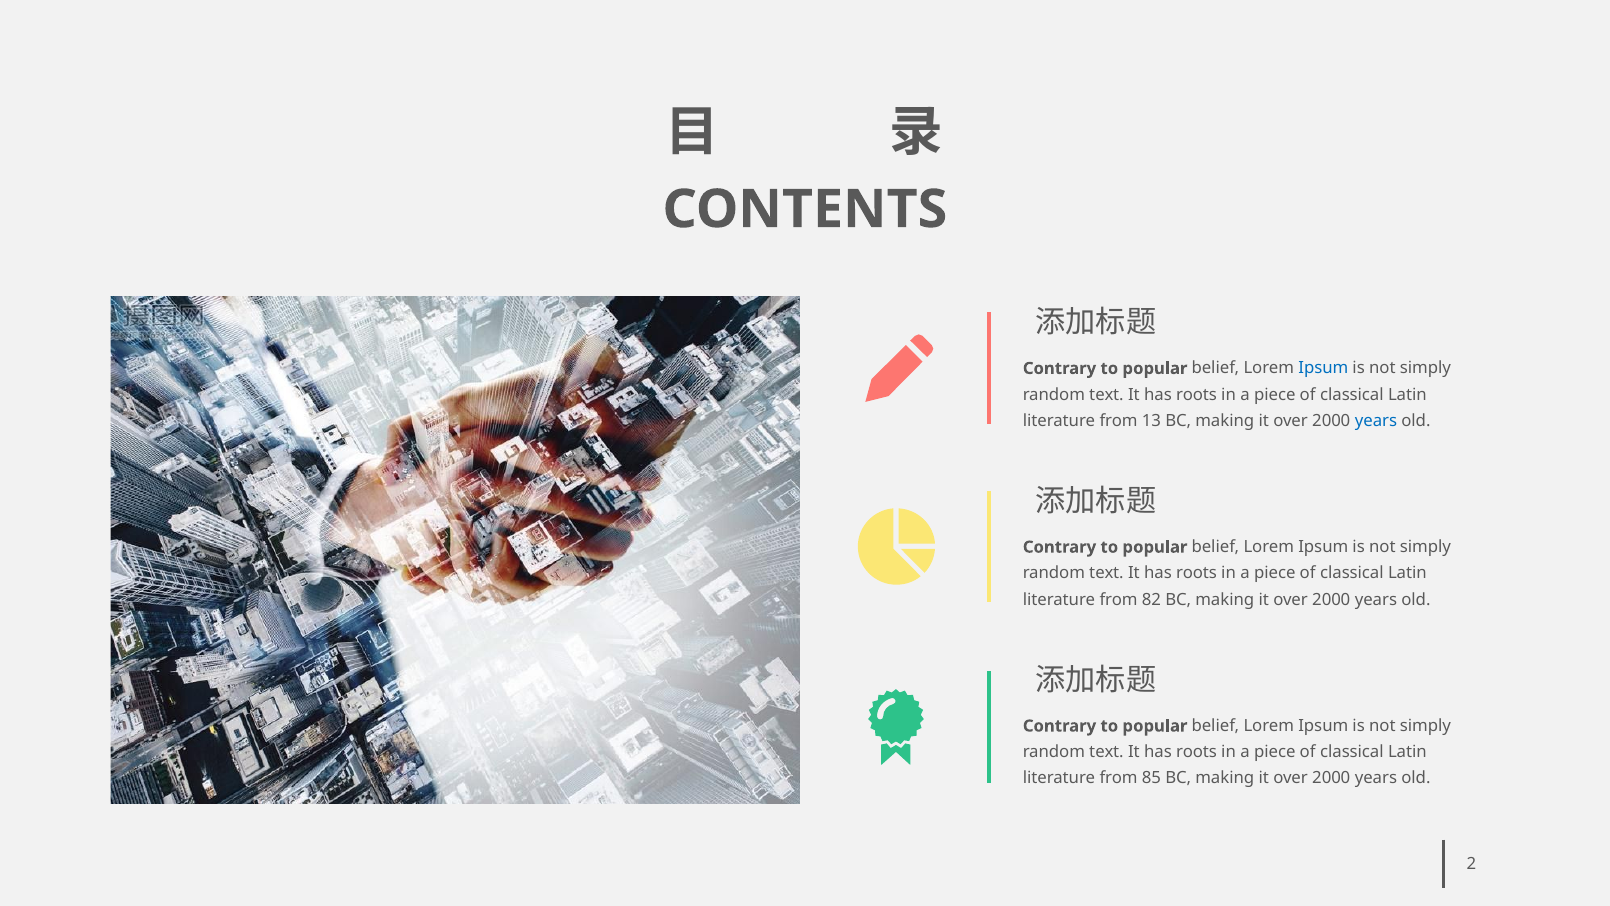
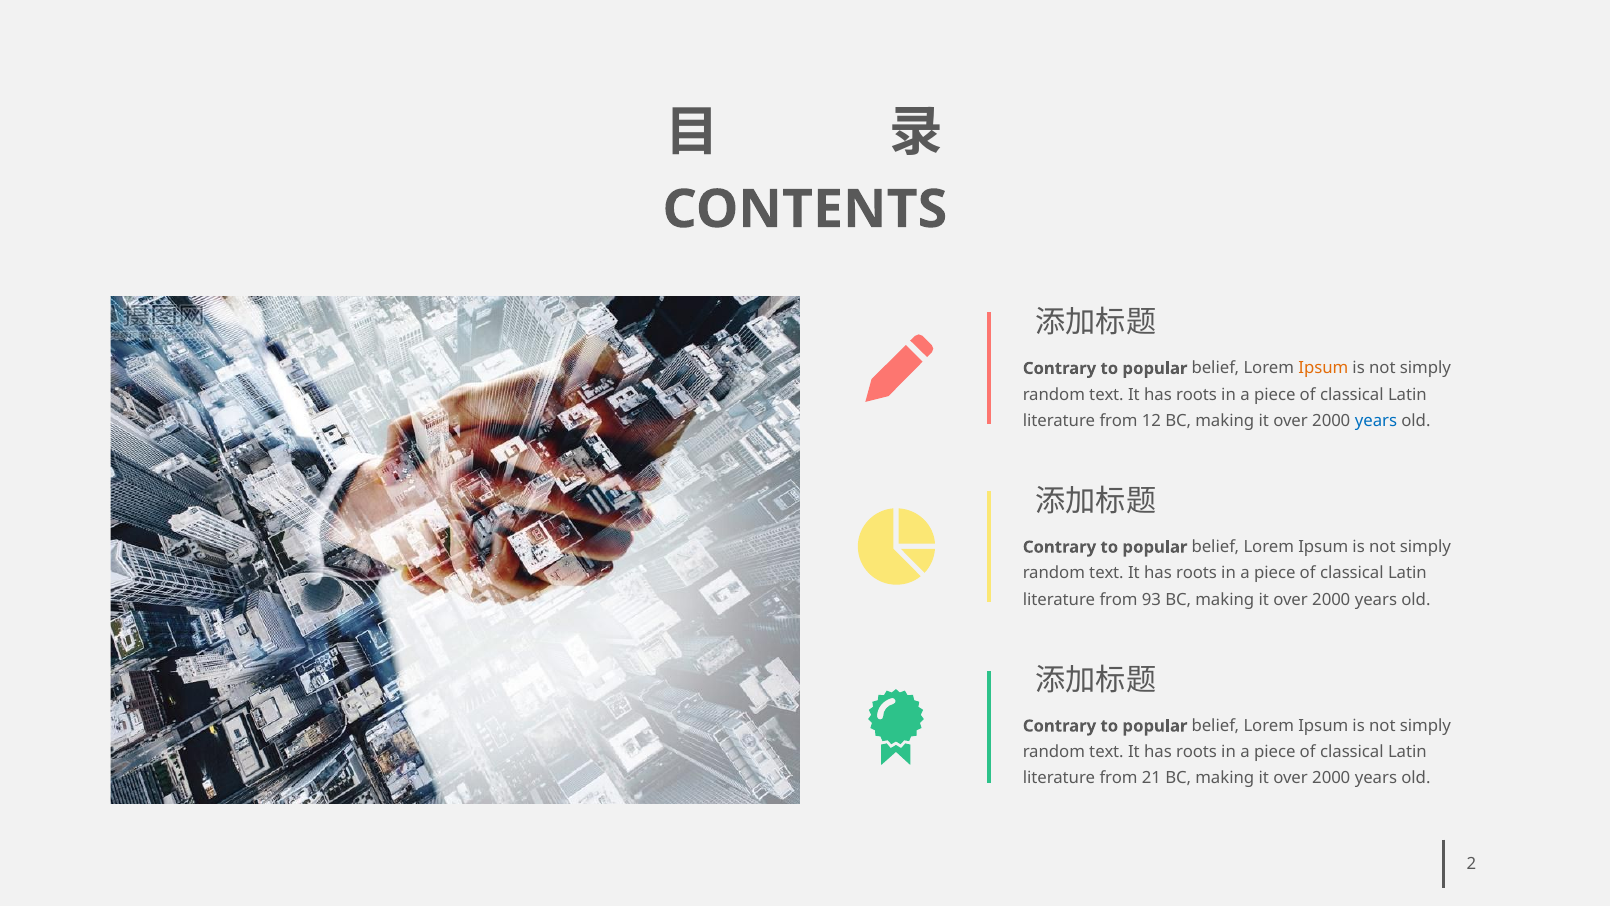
Ipsum at (1323, 368) colour: blue -> orange
13: 13 -> 12
82: 82 -> 93
85: 85 -> 21
